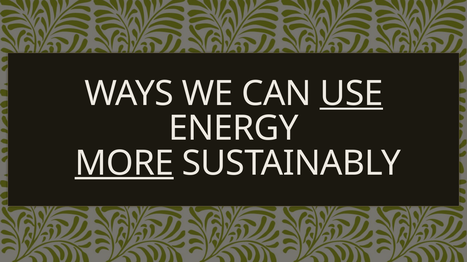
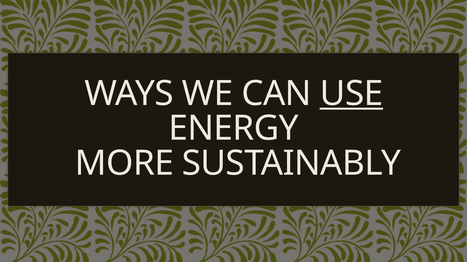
MORE underline: present -> none
